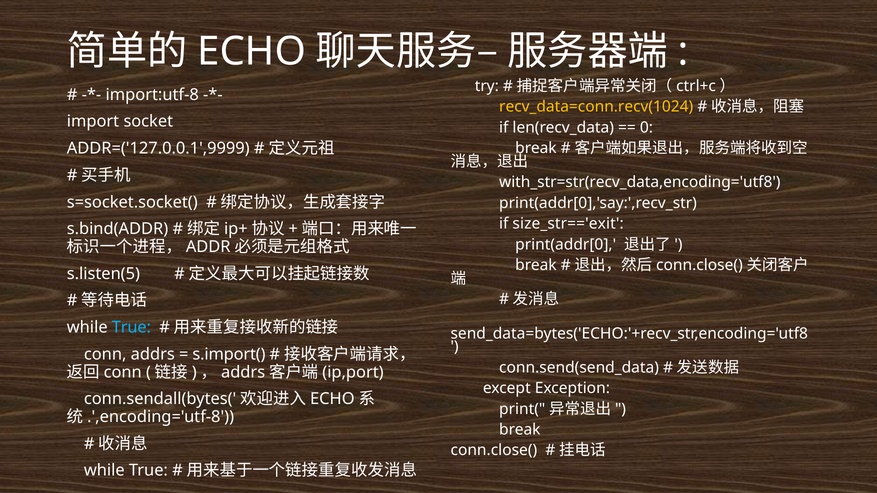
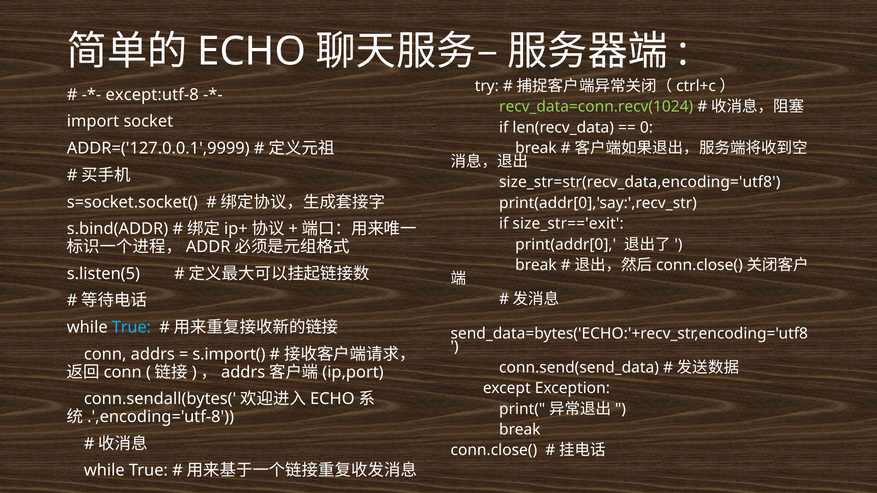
import:utf-8: import:utf-8 -> except:utf-8
recv_data=conn.recv(1024 colour: yellow -> light green
with_str=str(recv_data,encoding='utf8: with_str=str(recv_data,encoding='utf8 -> size_str=str(recv_data,encoding='utf8
